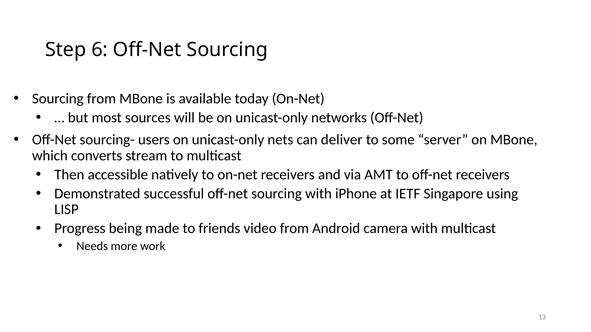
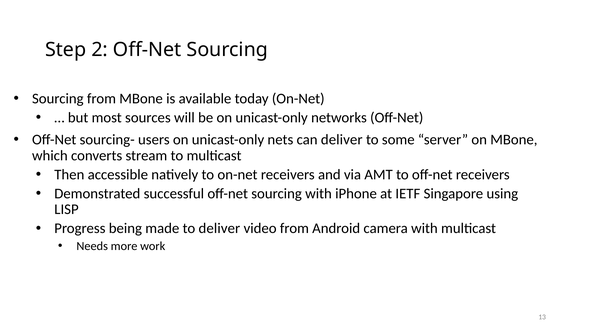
6: 6 -> 2
to friends: friends -> deliver
